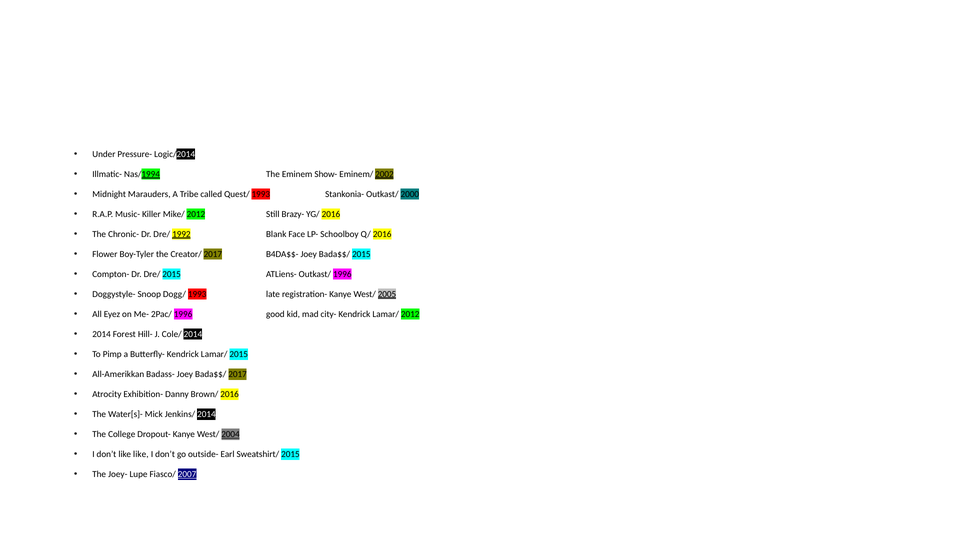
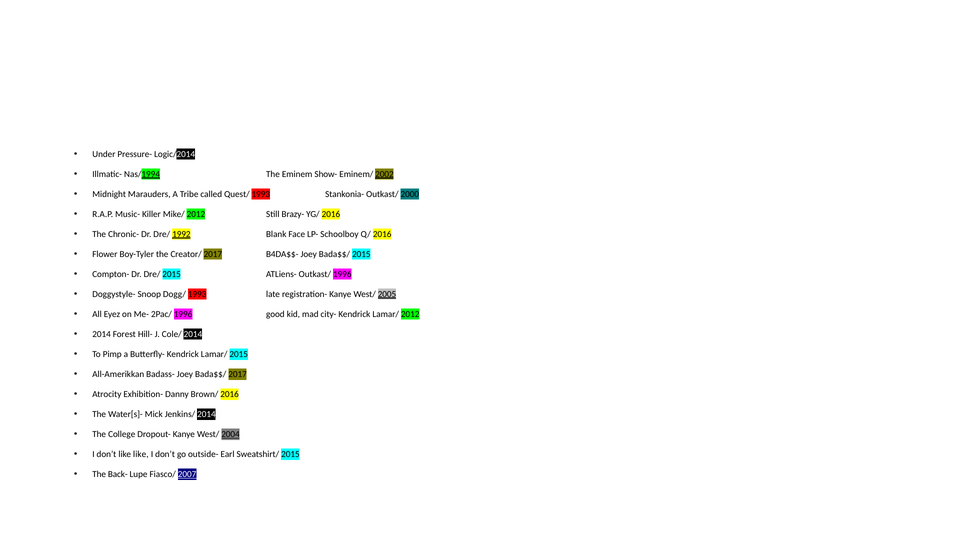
Joey-: Joey- -> Back-
